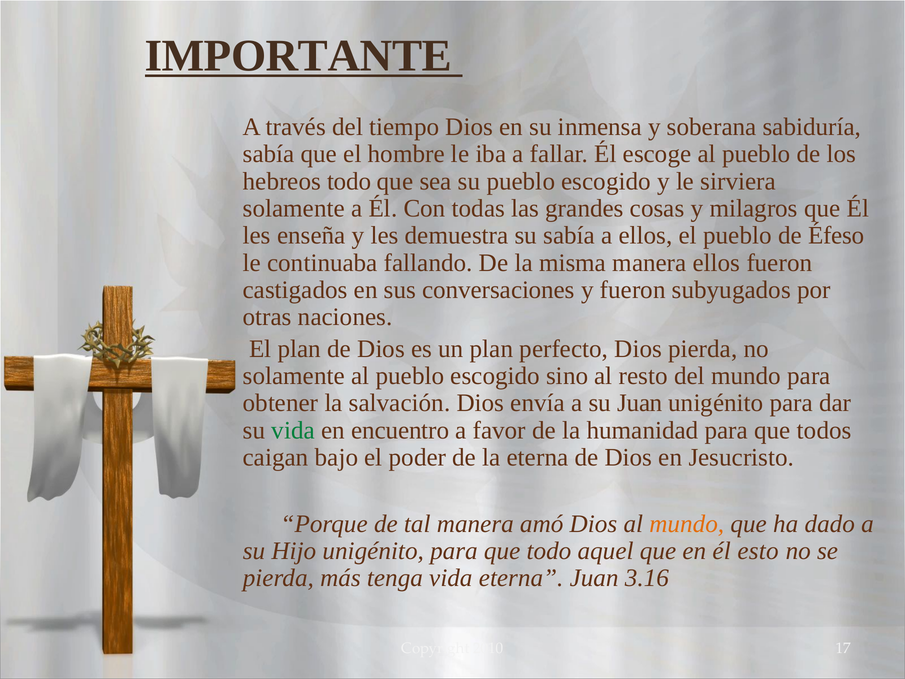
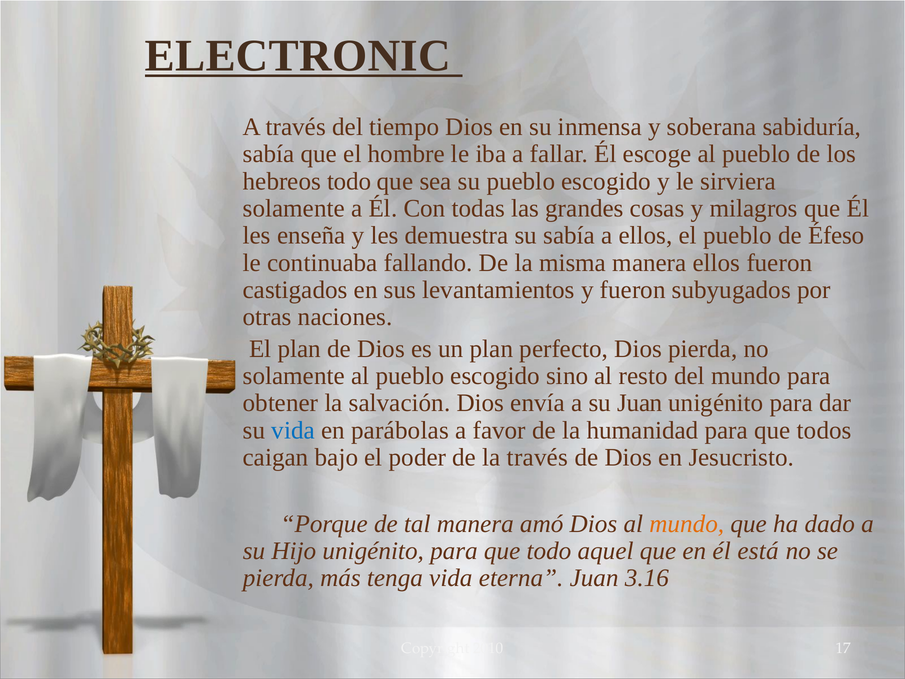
IMPORTANTE: IMPORTANTE -> ELECTRONIC
conversaciones: conversaciones -> levantamientos
vida at (293, 430) colour: green -> blue
encuentro: encuentro -> parábolas
la eterna: eterna -> través
esto: esto -> está
